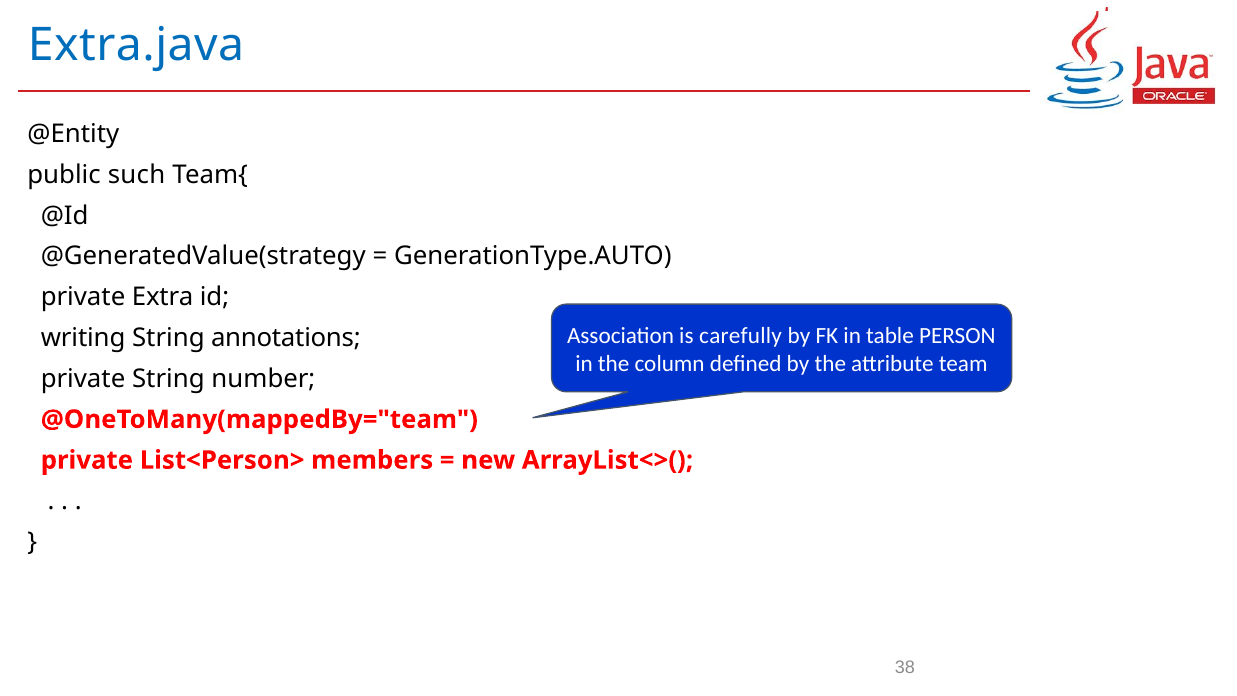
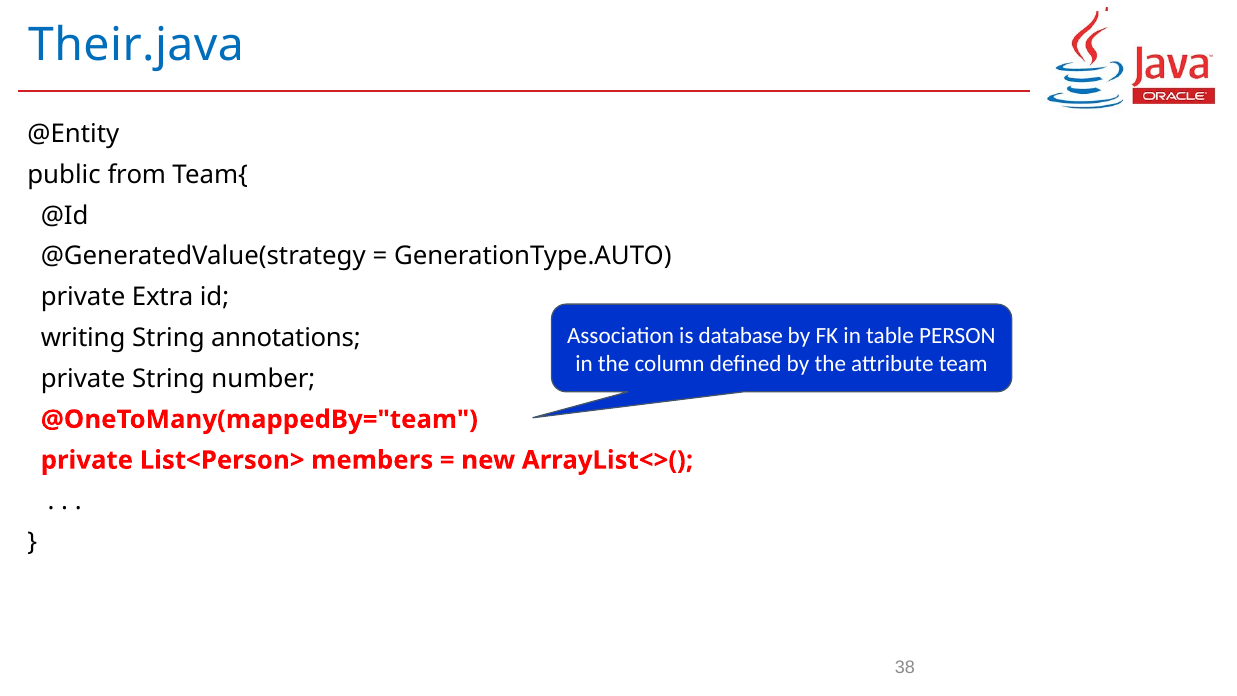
Extra.java: Extra.java -> Their.java
such: such -> from
carefully: carefully -> database
